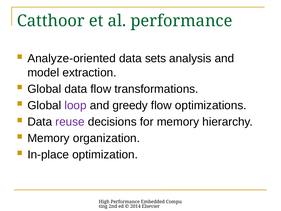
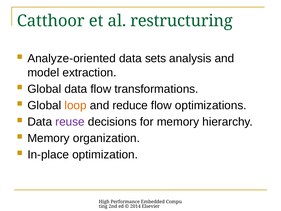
al performance: performance -> restructuring
loop colour: purple -> orange
greedy: greedy -> reduce
